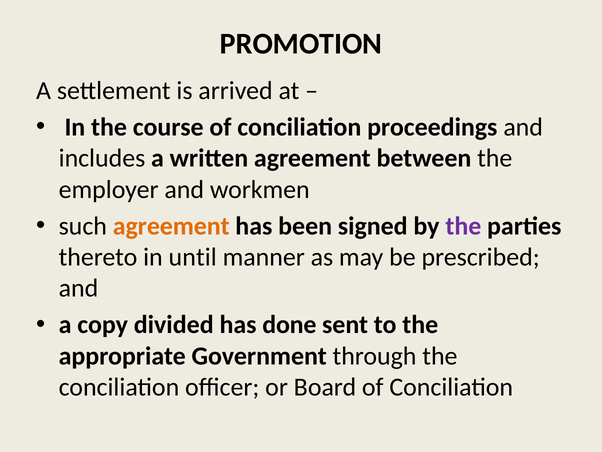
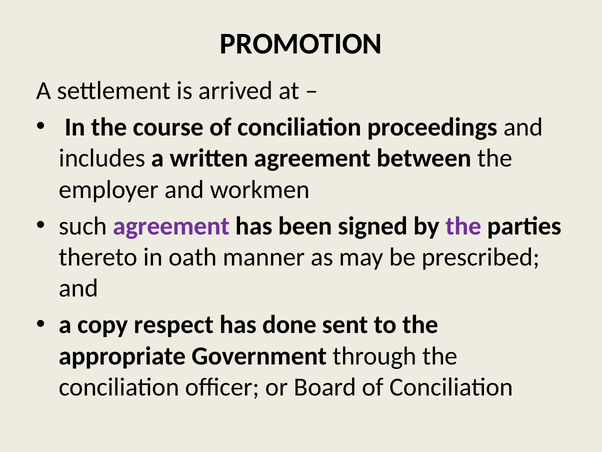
agreement at (171, 226) colour: orange -> purple
until: until -> oath
divided: divided -> respect
